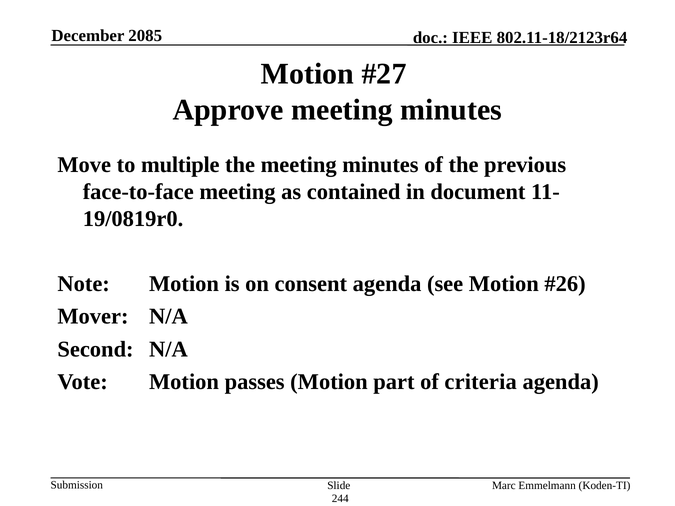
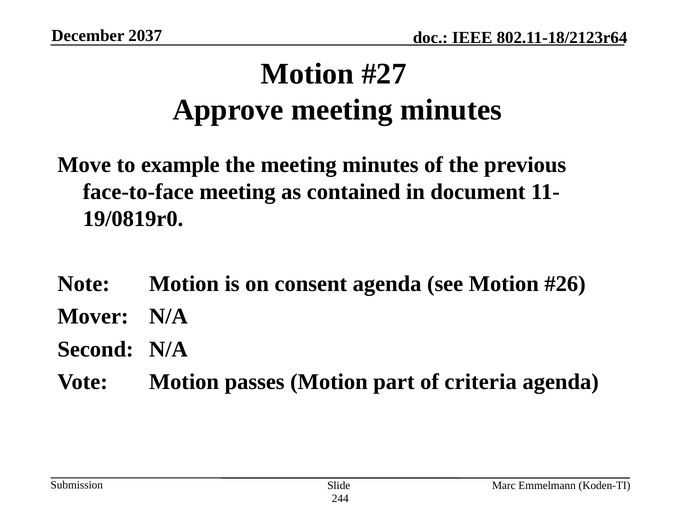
2085: 2085 -> 2037
multiple: multiple -> example
